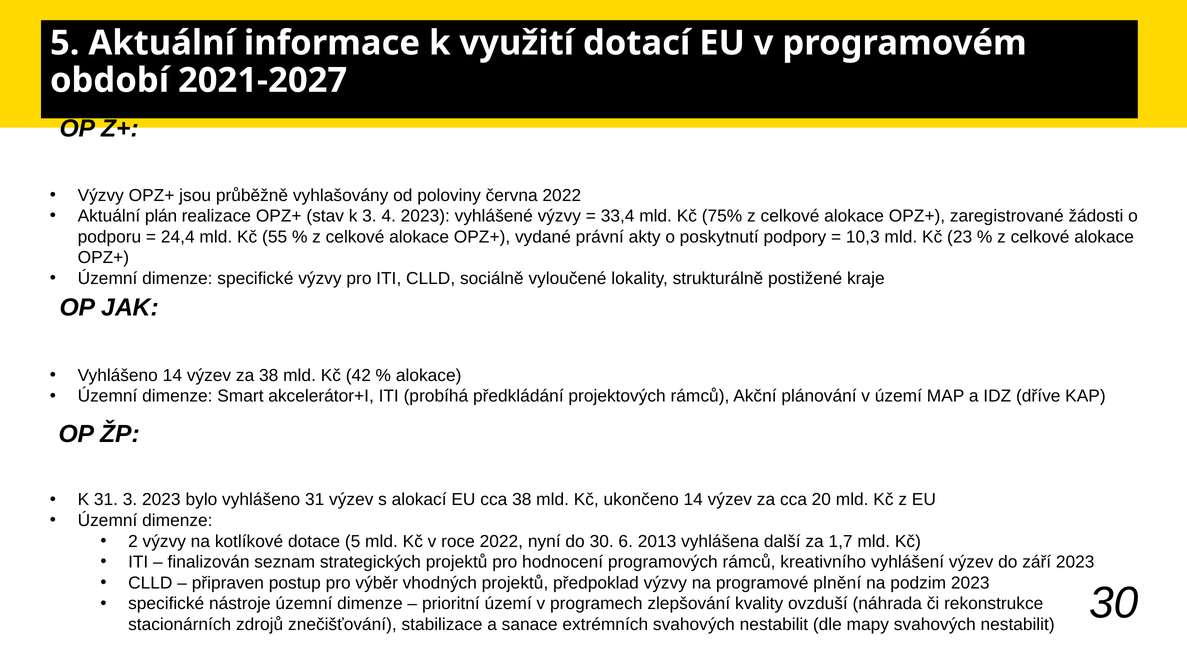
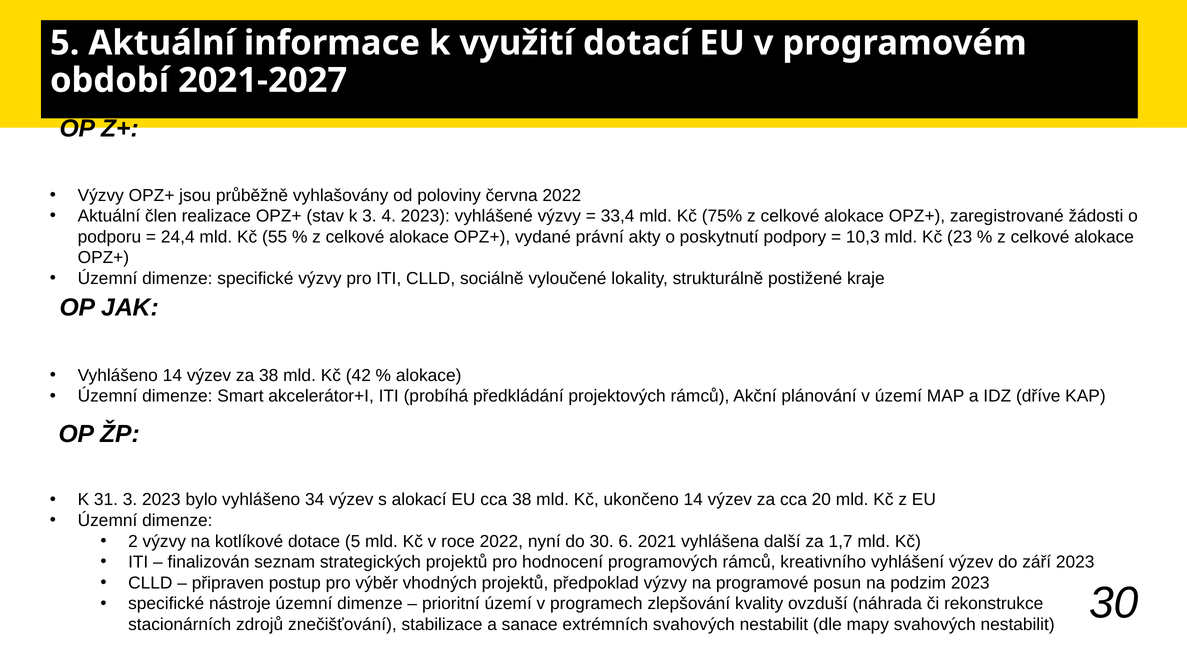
plán: plán -> člen
vyhlášeno 31: 31 -> 34
2013: 2013 -> 2021
plnění: plnění -> posun
